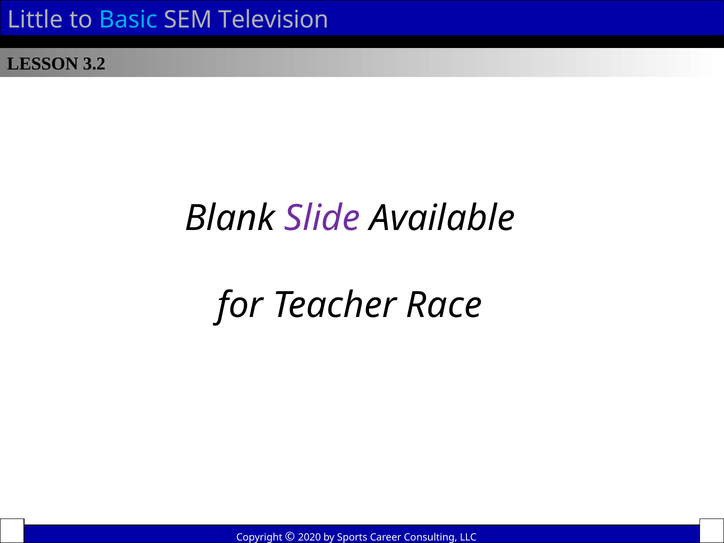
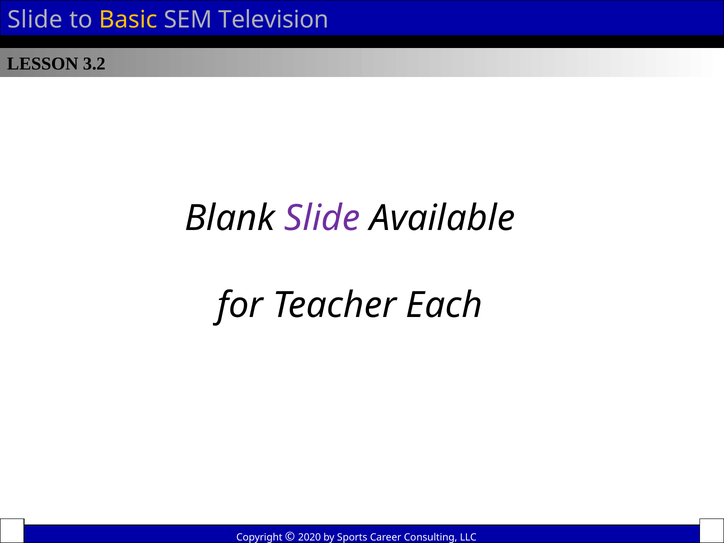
Little at (35, 20): Little -> Slide
Basic colour: light blue -> yellow
Race: Race -> Each
